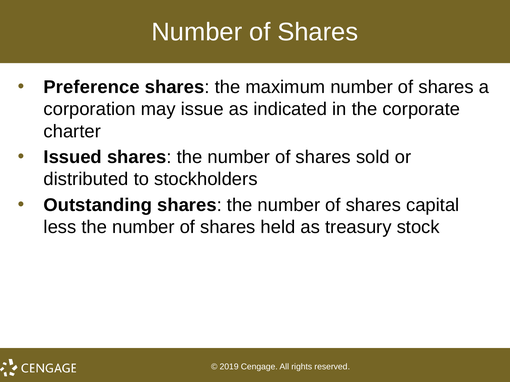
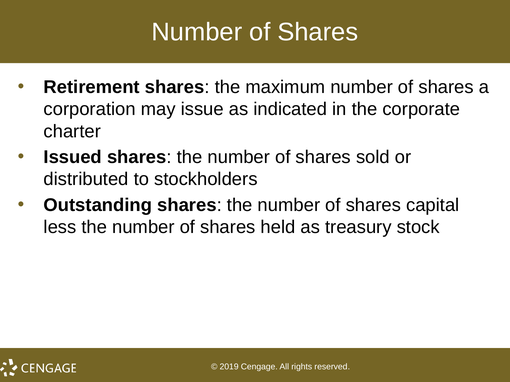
Preference: Preference -> Retirement
